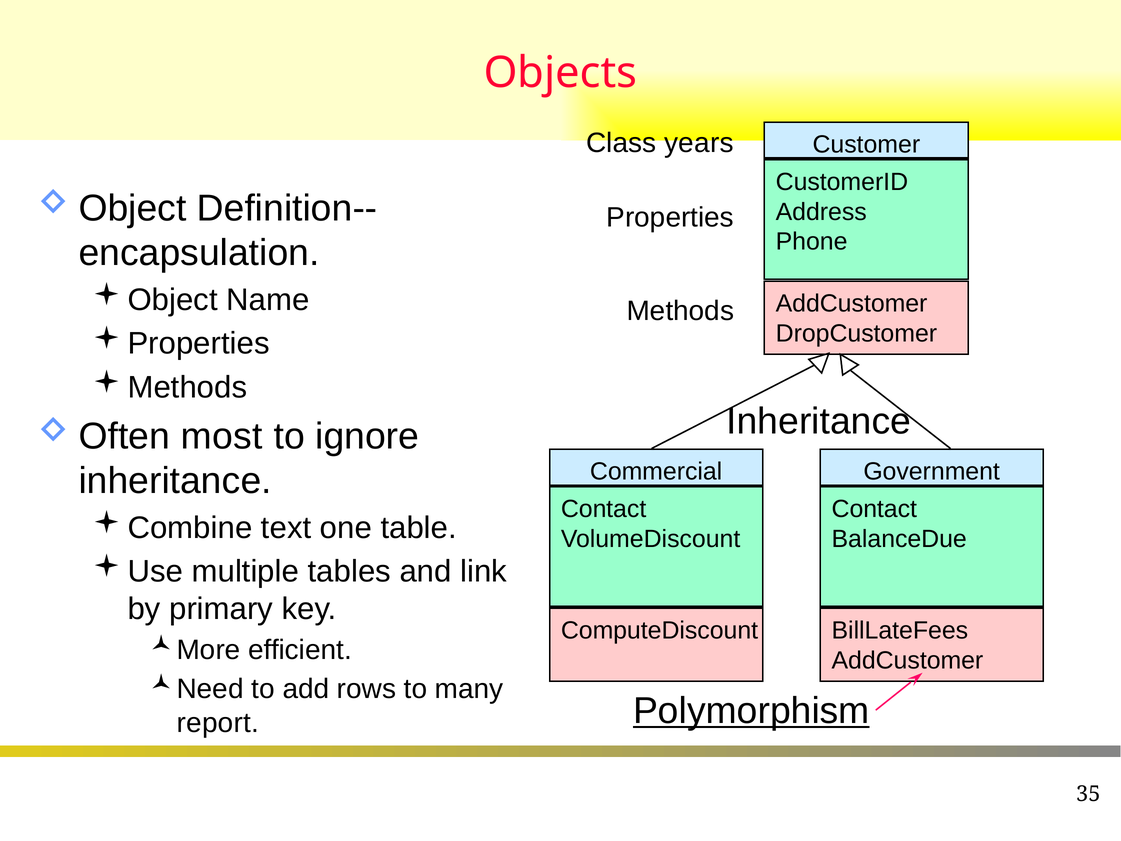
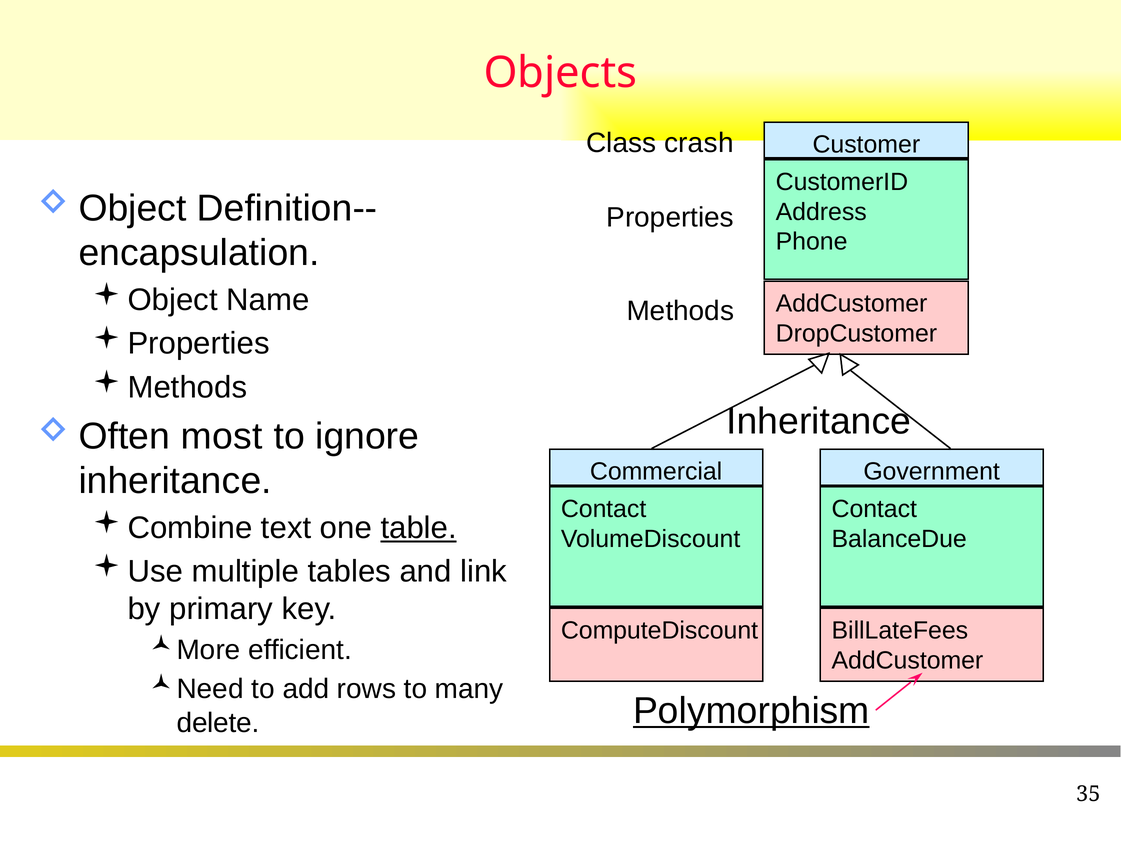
years: years -> crash
table underline: none -> present
report: report -> delete
